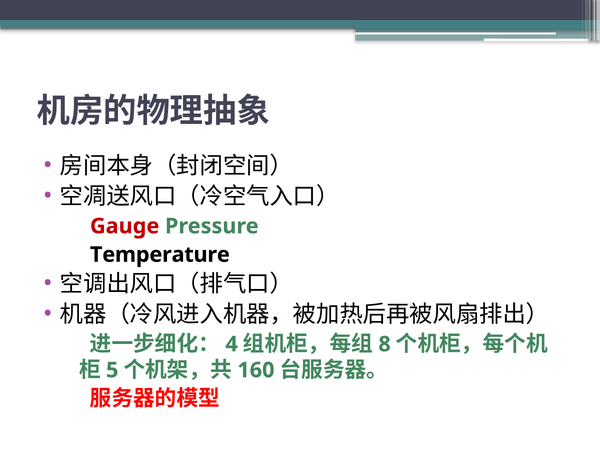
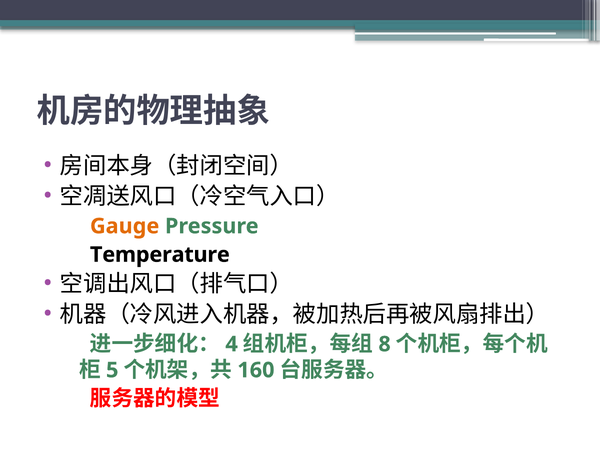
Gauge colour: red -> orange
